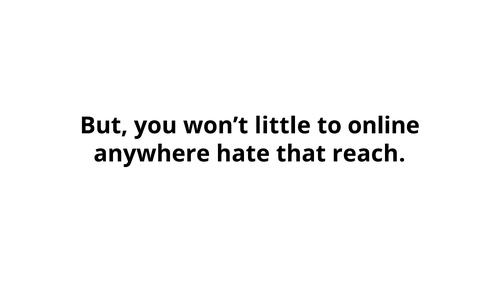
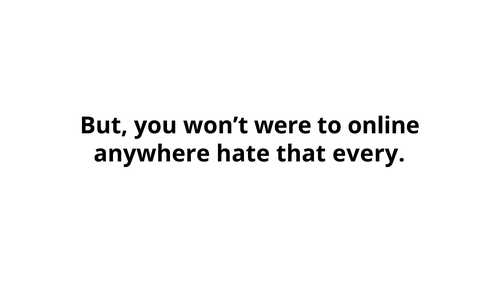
little: little -> were
reach: reach -> every
